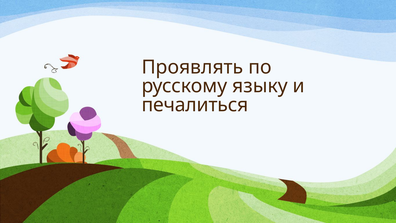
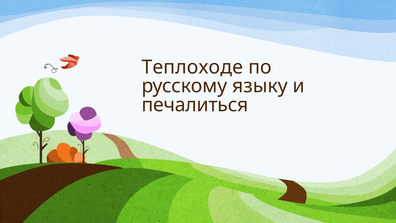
Проявлять: Проявлять -> Теплоходе
